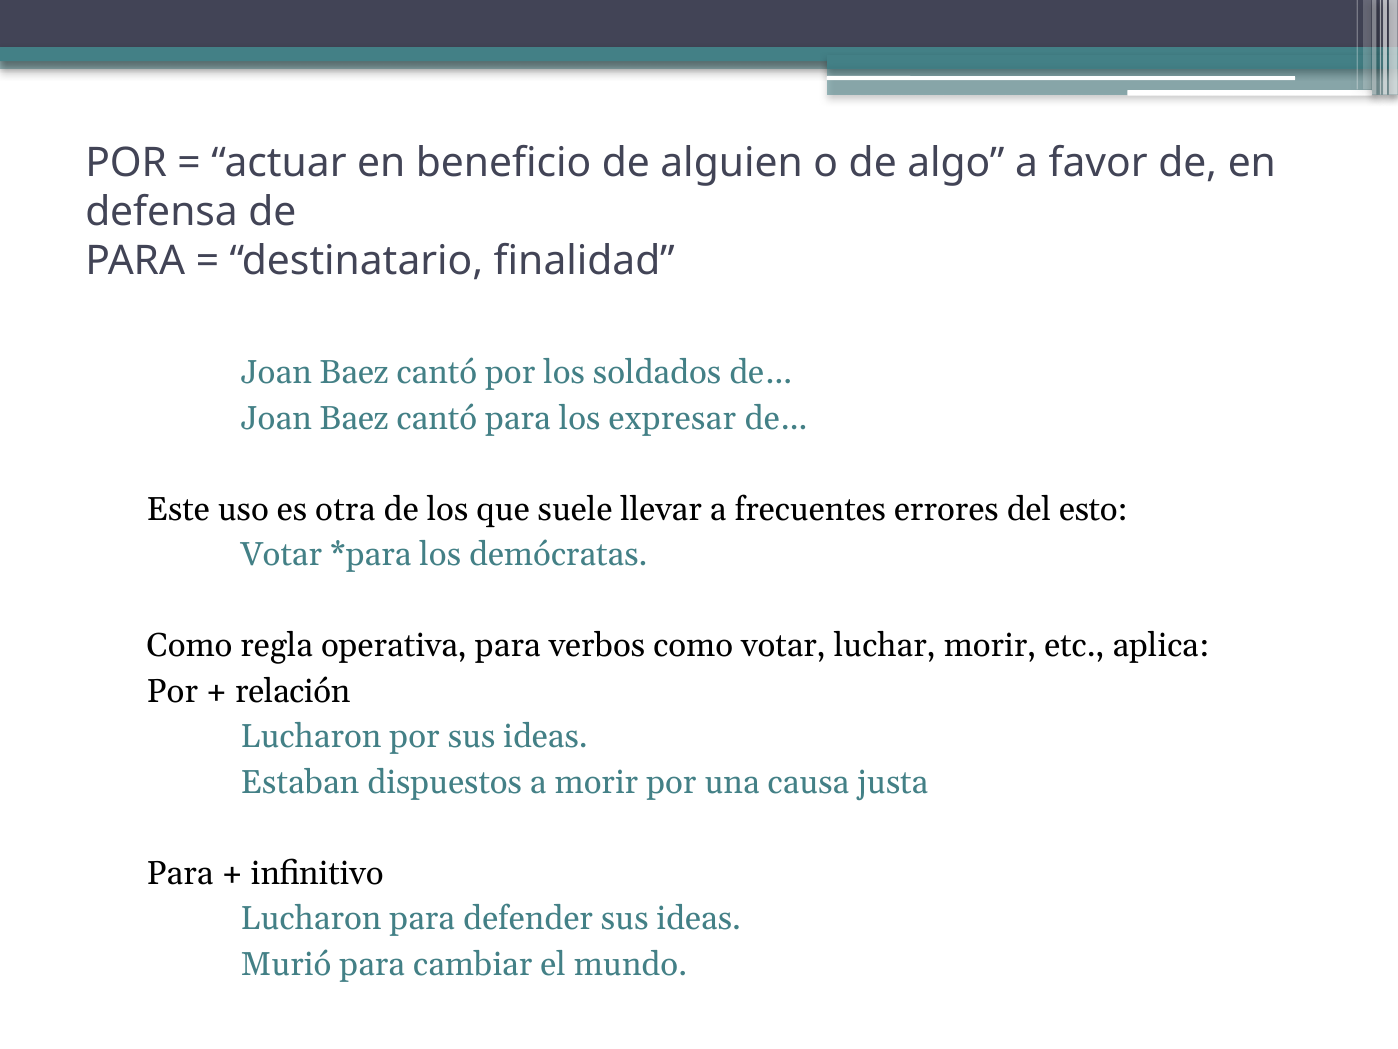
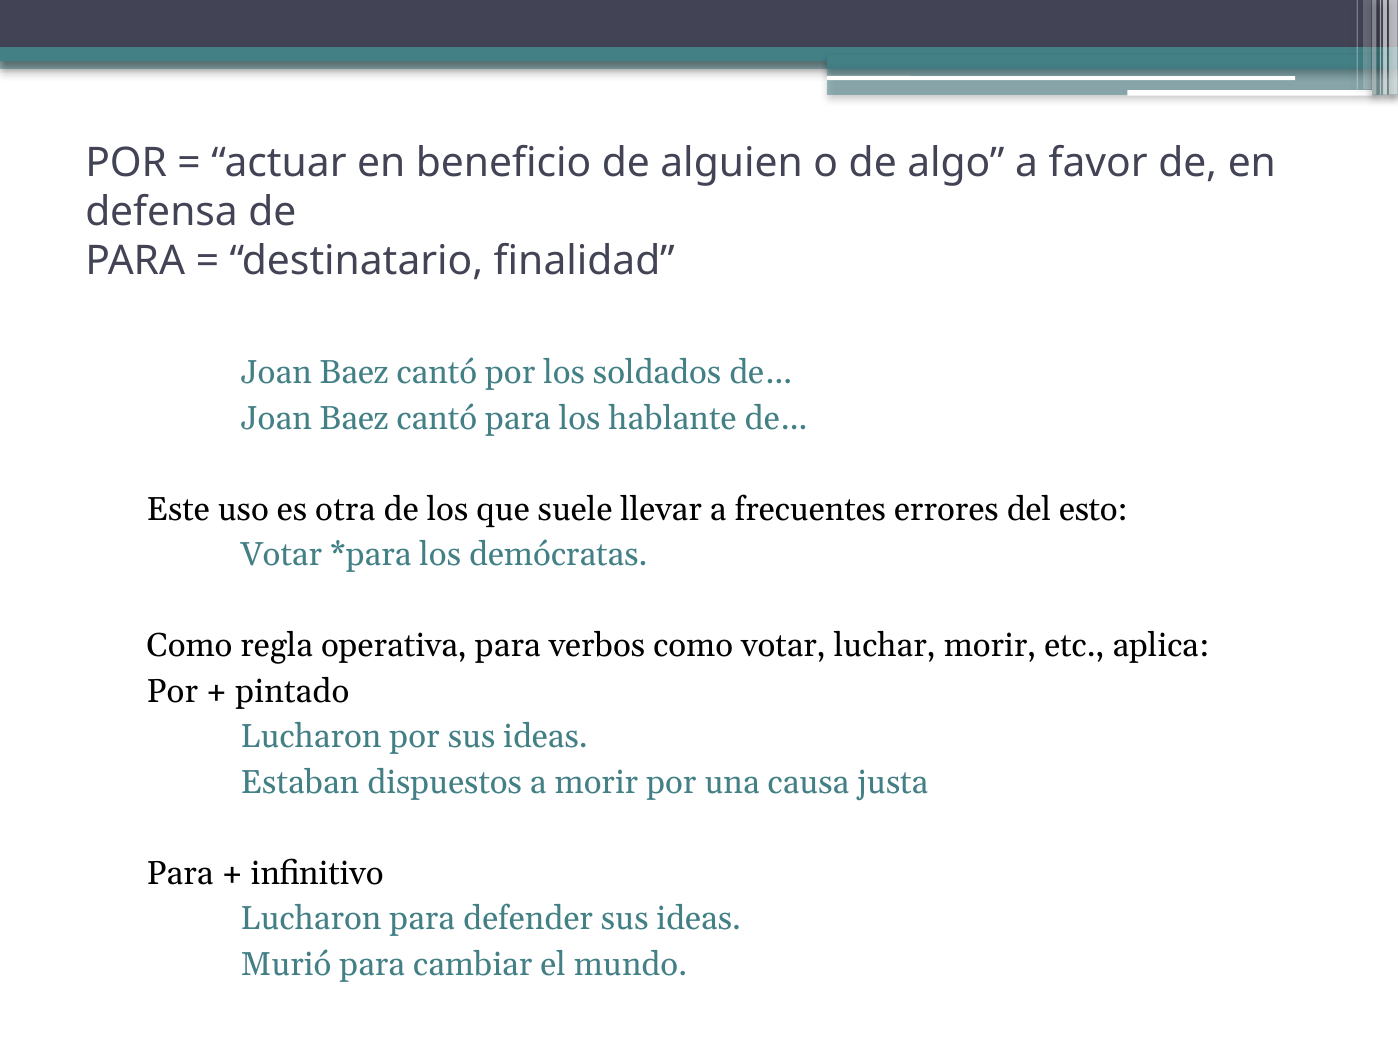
expresar: expresar -> hablante
relación: relación -> pintado
